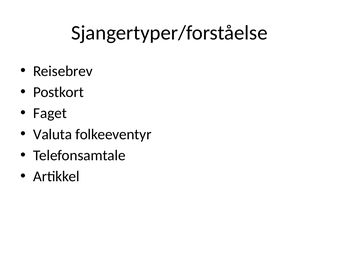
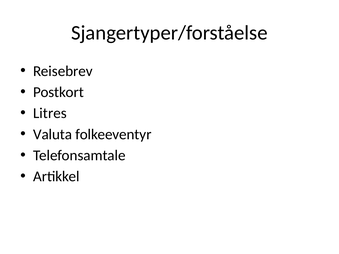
Faget: Faget -> Litres
